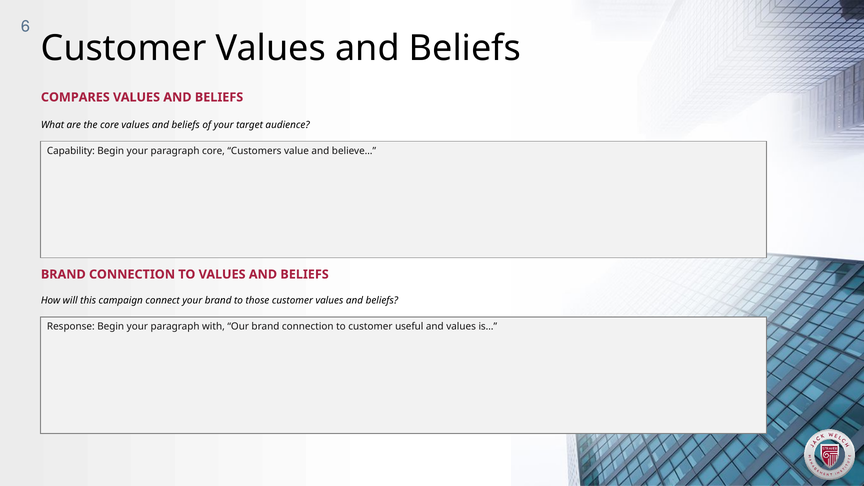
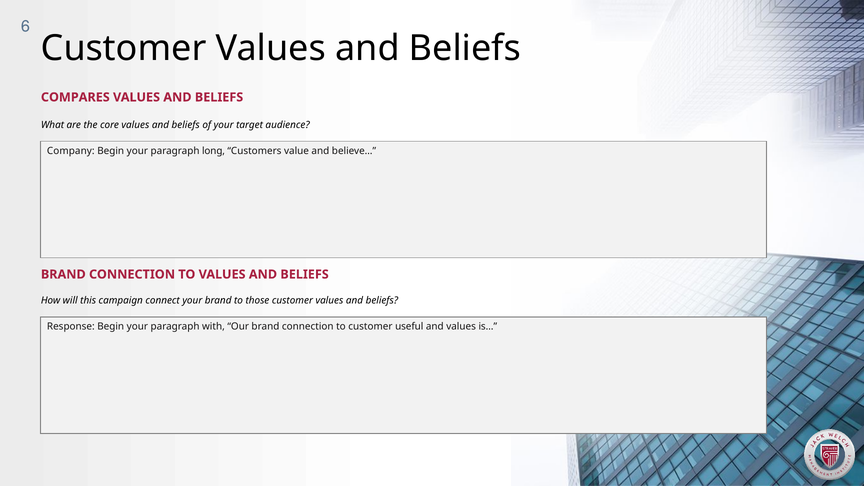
Capability: Capability -> Company
paragraph core: core -> long
